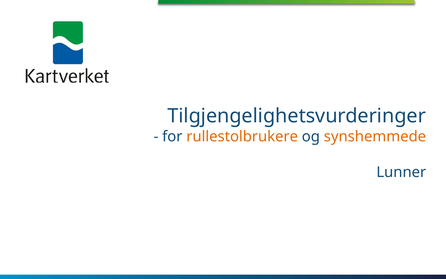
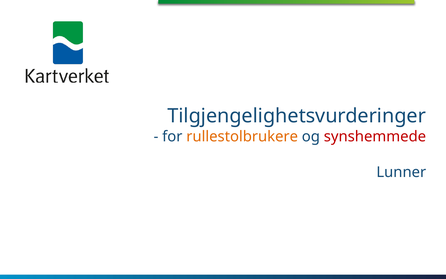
synshemmede colour: orange -> red
